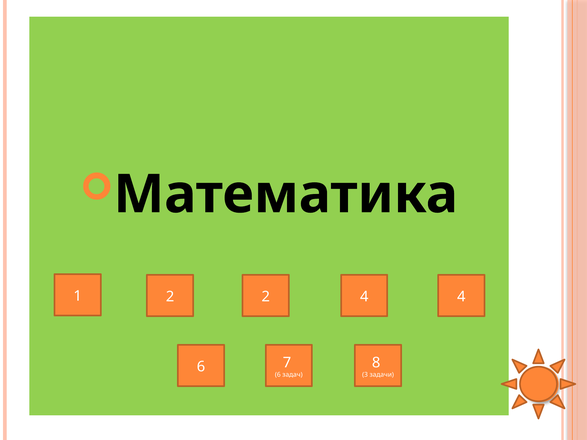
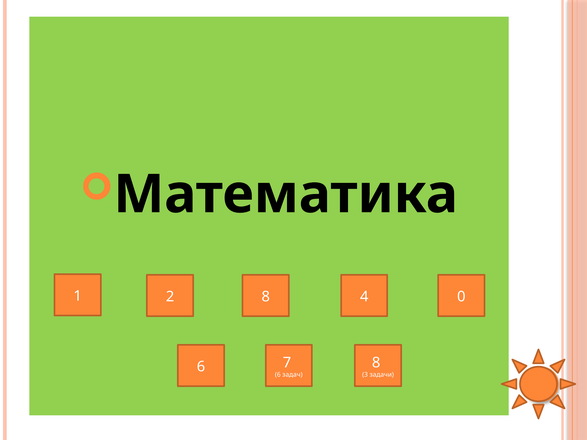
2 2: 2 -> 8
4 4: 4 -> 0
